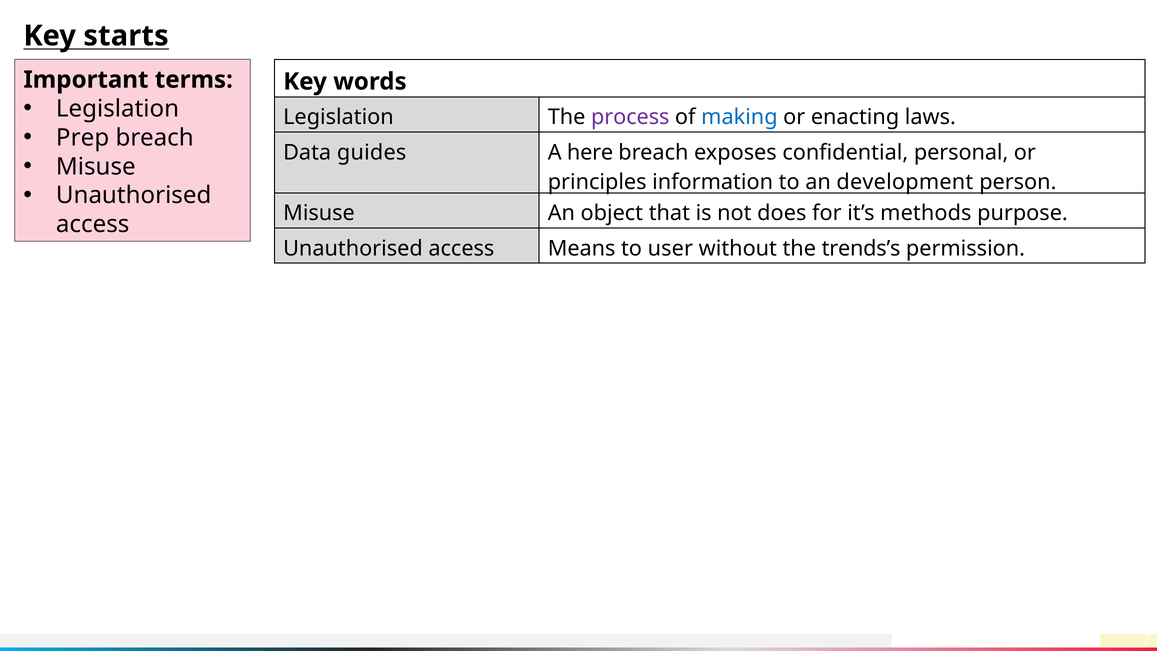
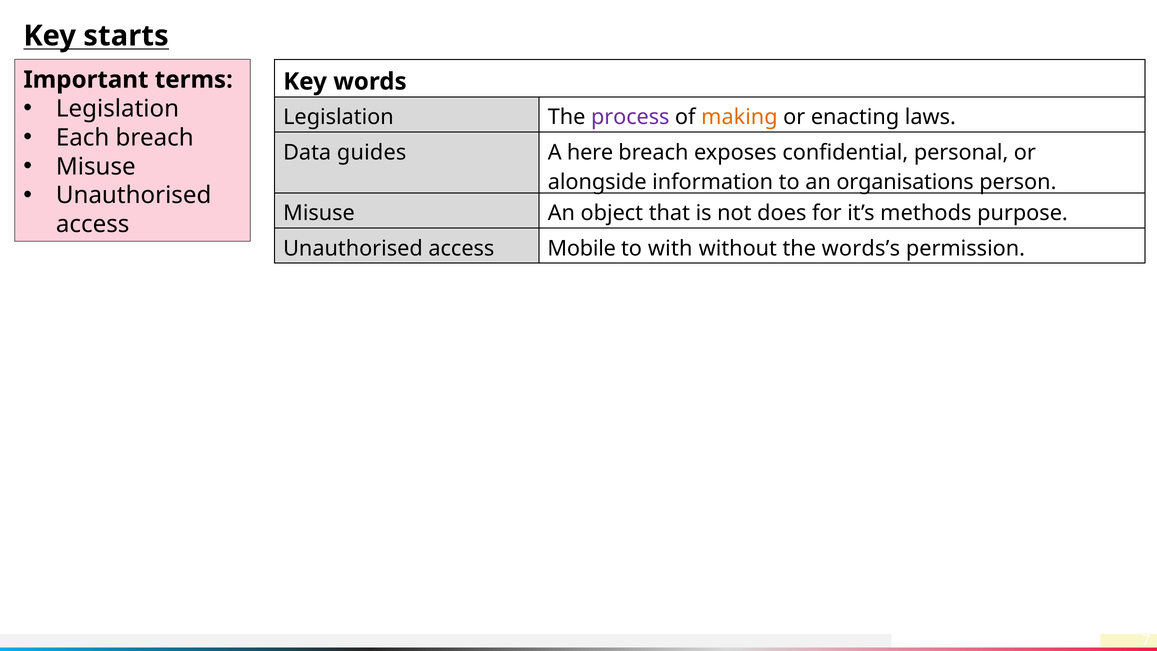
making colour: blue -> orange
Prep: Prep -> Each
principles: principles -> alongside
development: development -> organisations
Means: Means -> Mobile
user: user -> with
trends’s: trends’s -> words’s
